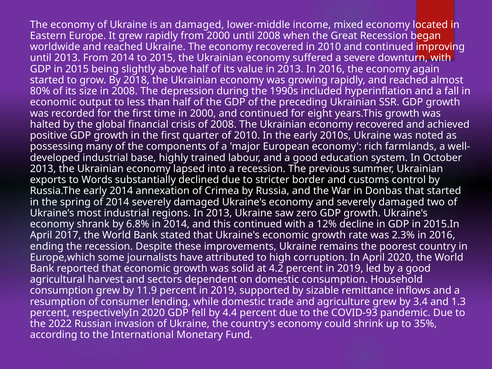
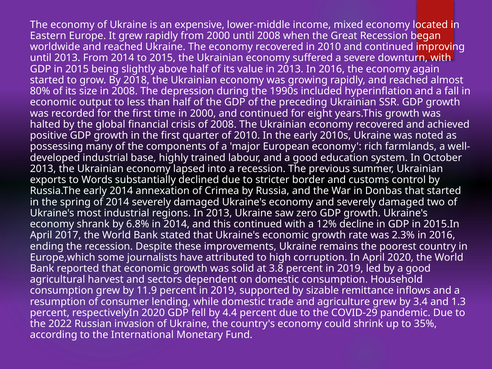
an damaged: damaged -> expensive
4.2: 4.2 -> 3.8
COVID-93: COVID-93 -> COVID-29
